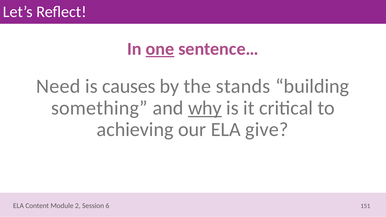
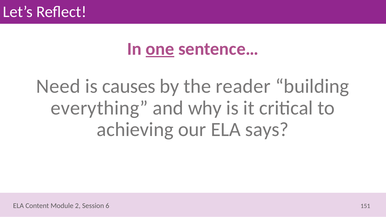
stands: stands -> reader
something: something -> everything
why underline: present -> none
give: give -> says
